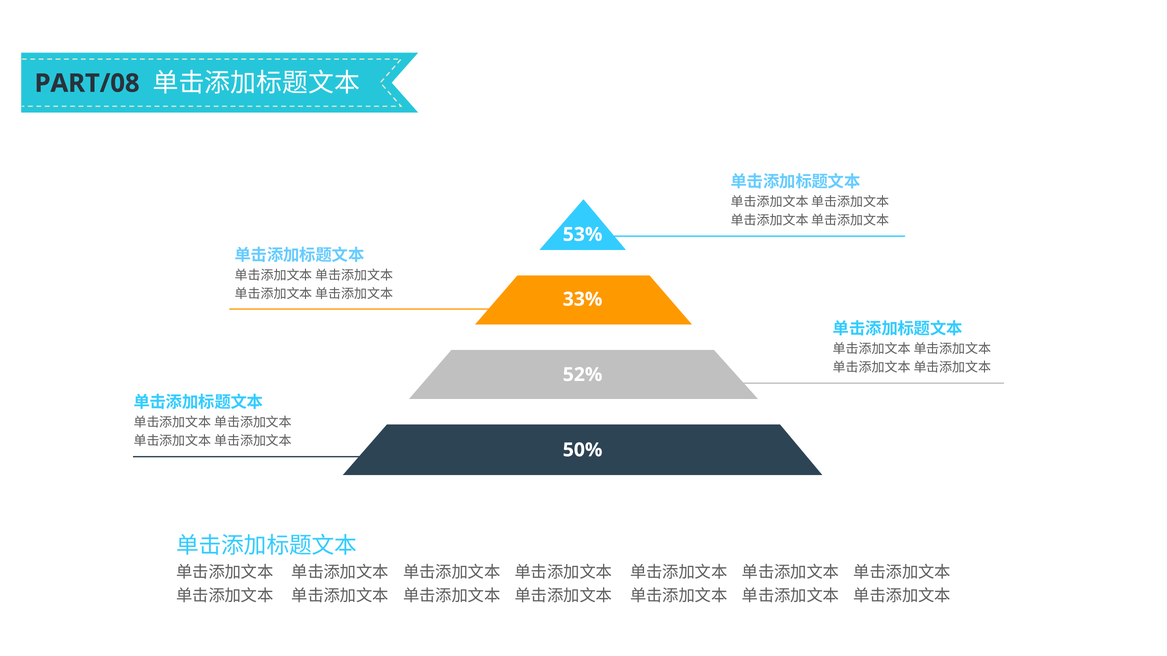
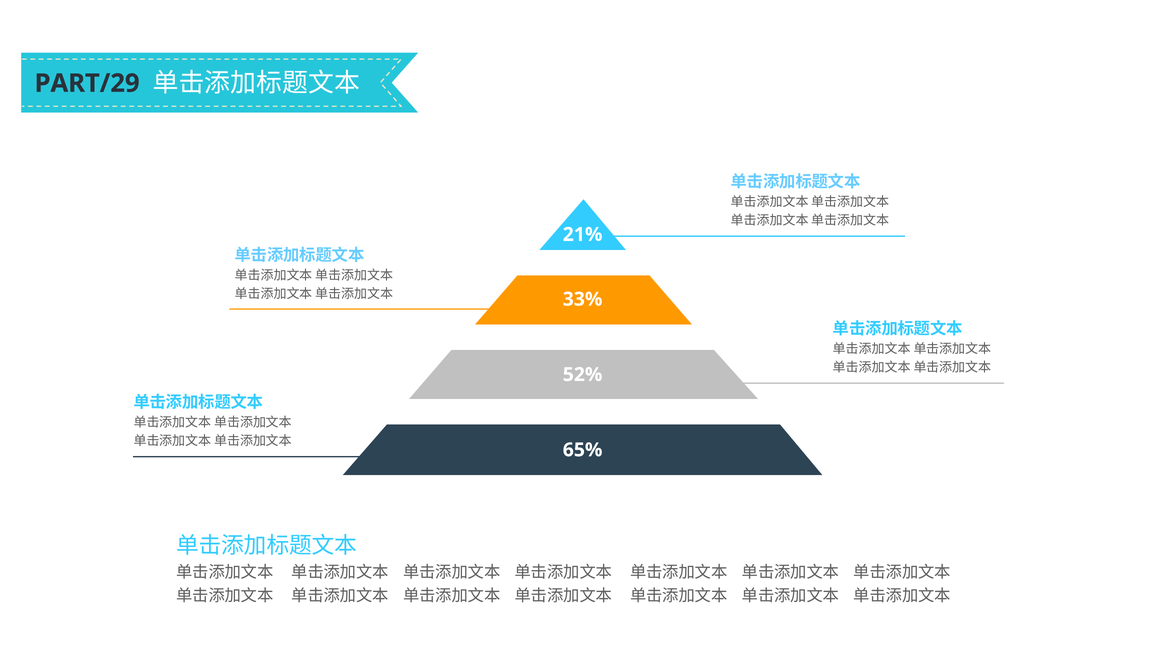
PART/08: PART/08 -> PART/29
53%: 53% -> 21%
50%: 50% -> 65%
